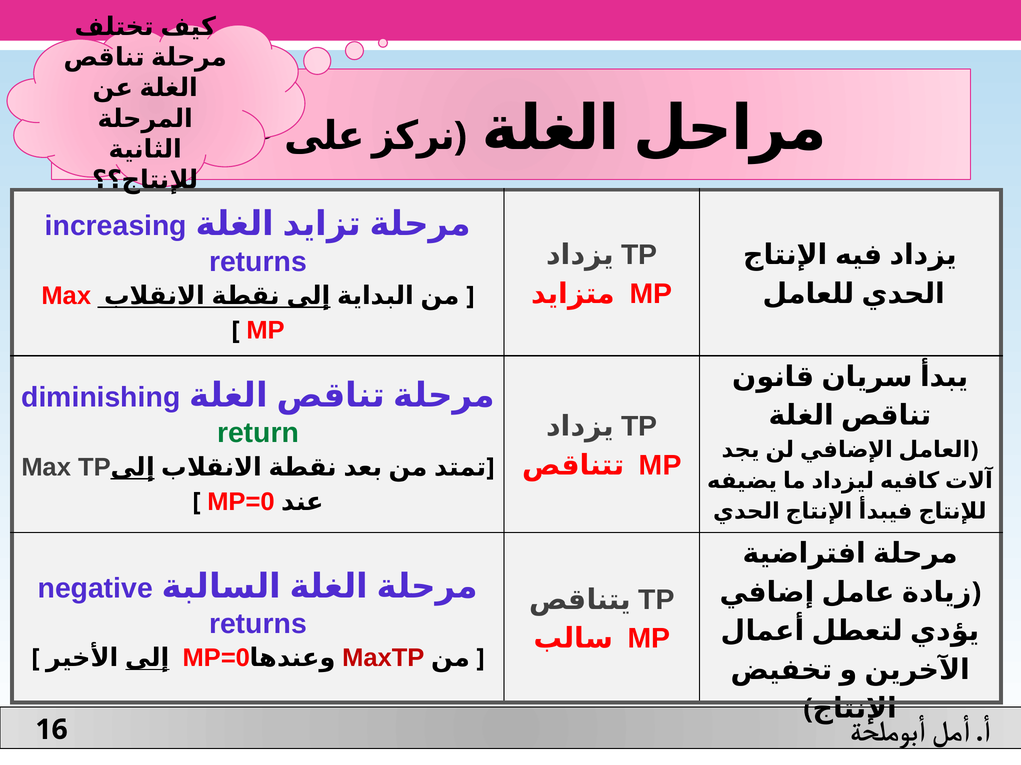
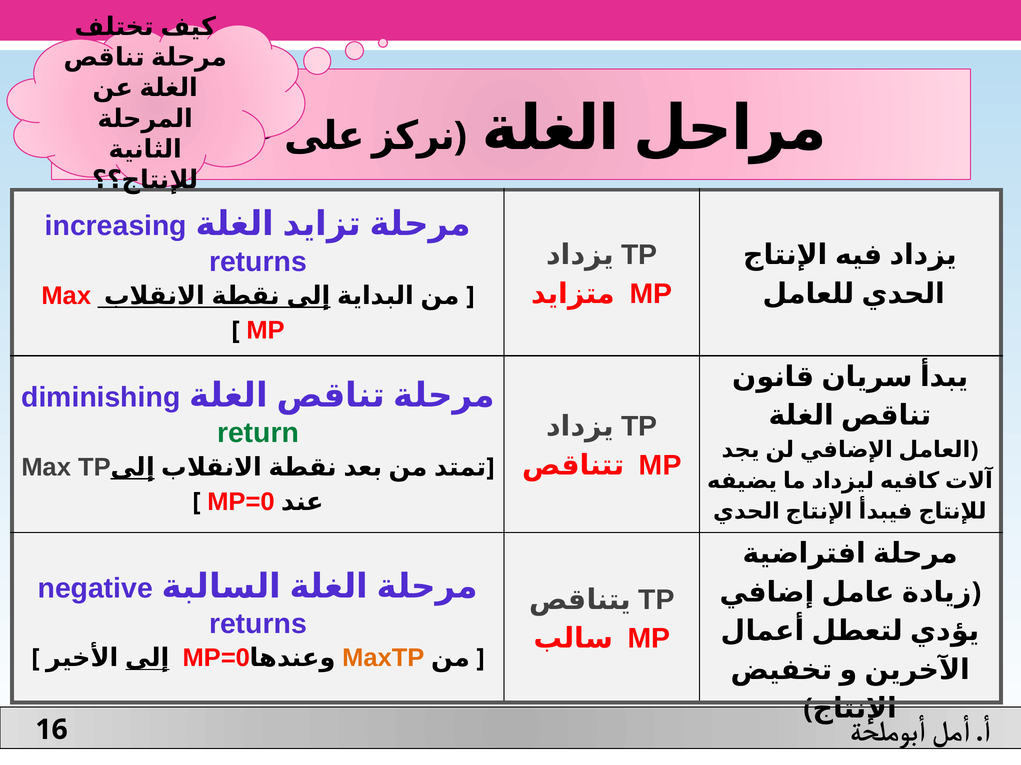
MaxTP colour: red -> orange
